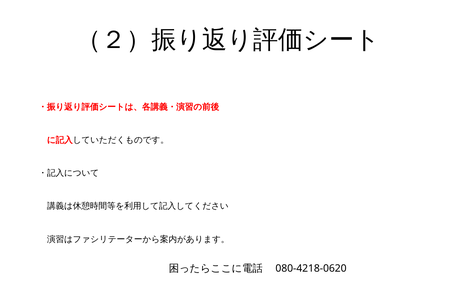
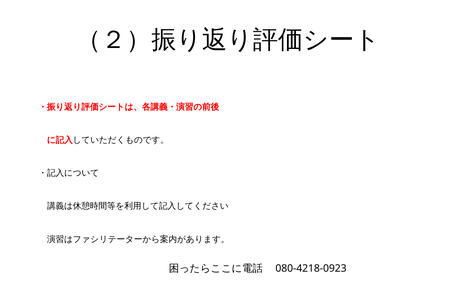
080-4218-0620: 080-4218-0620 -> 080-4218-0923
